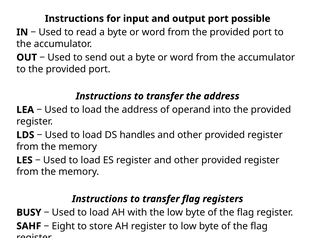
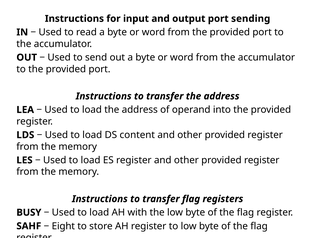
possible: possible -> sending
handles: handles -> content
